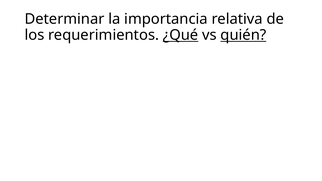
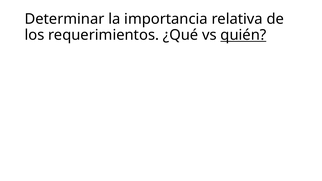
¿Qué underline: present -> none
